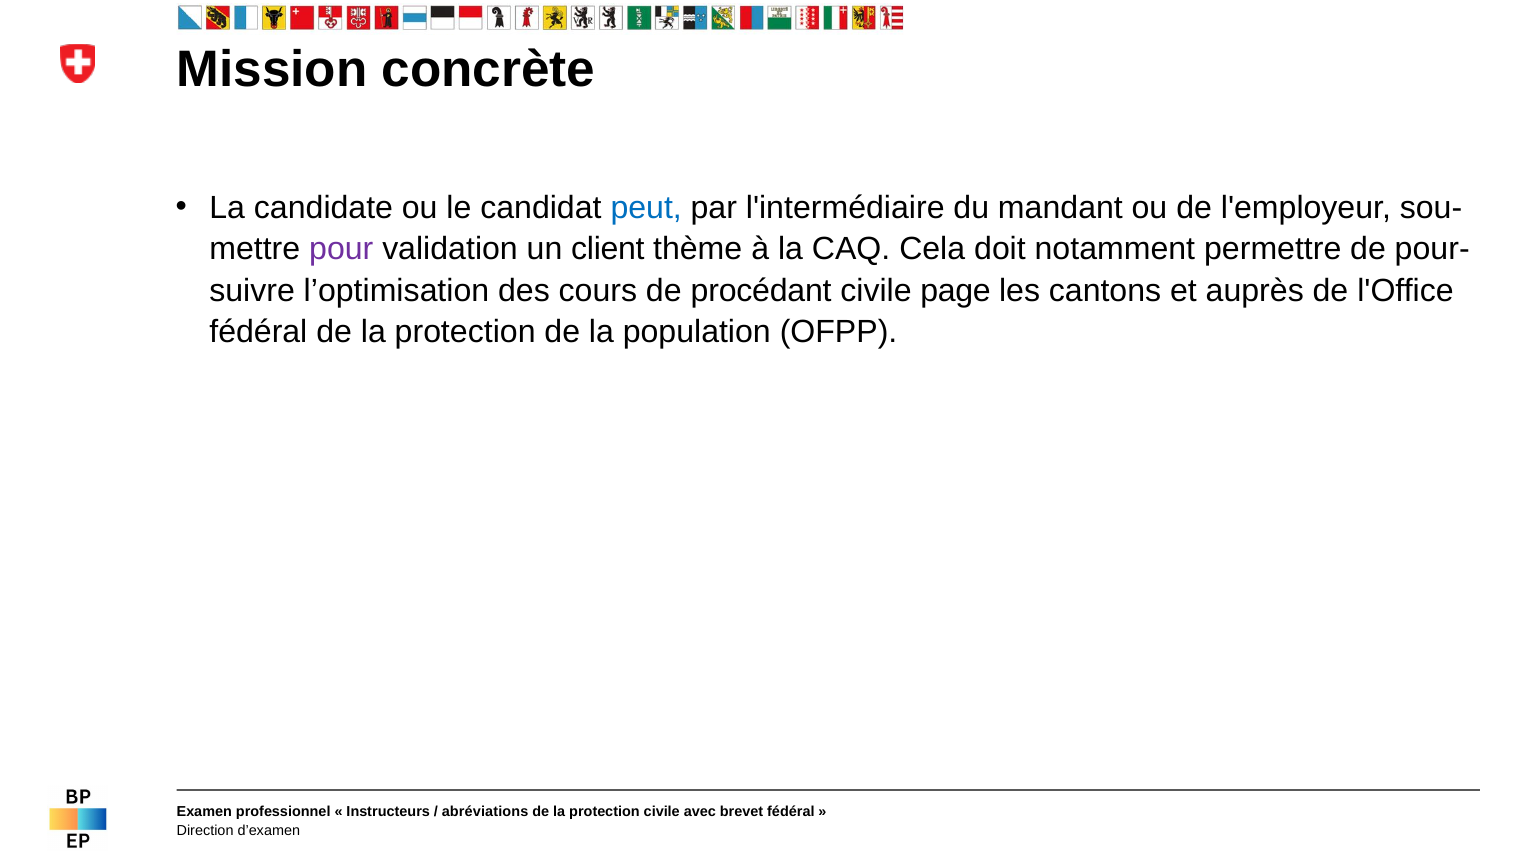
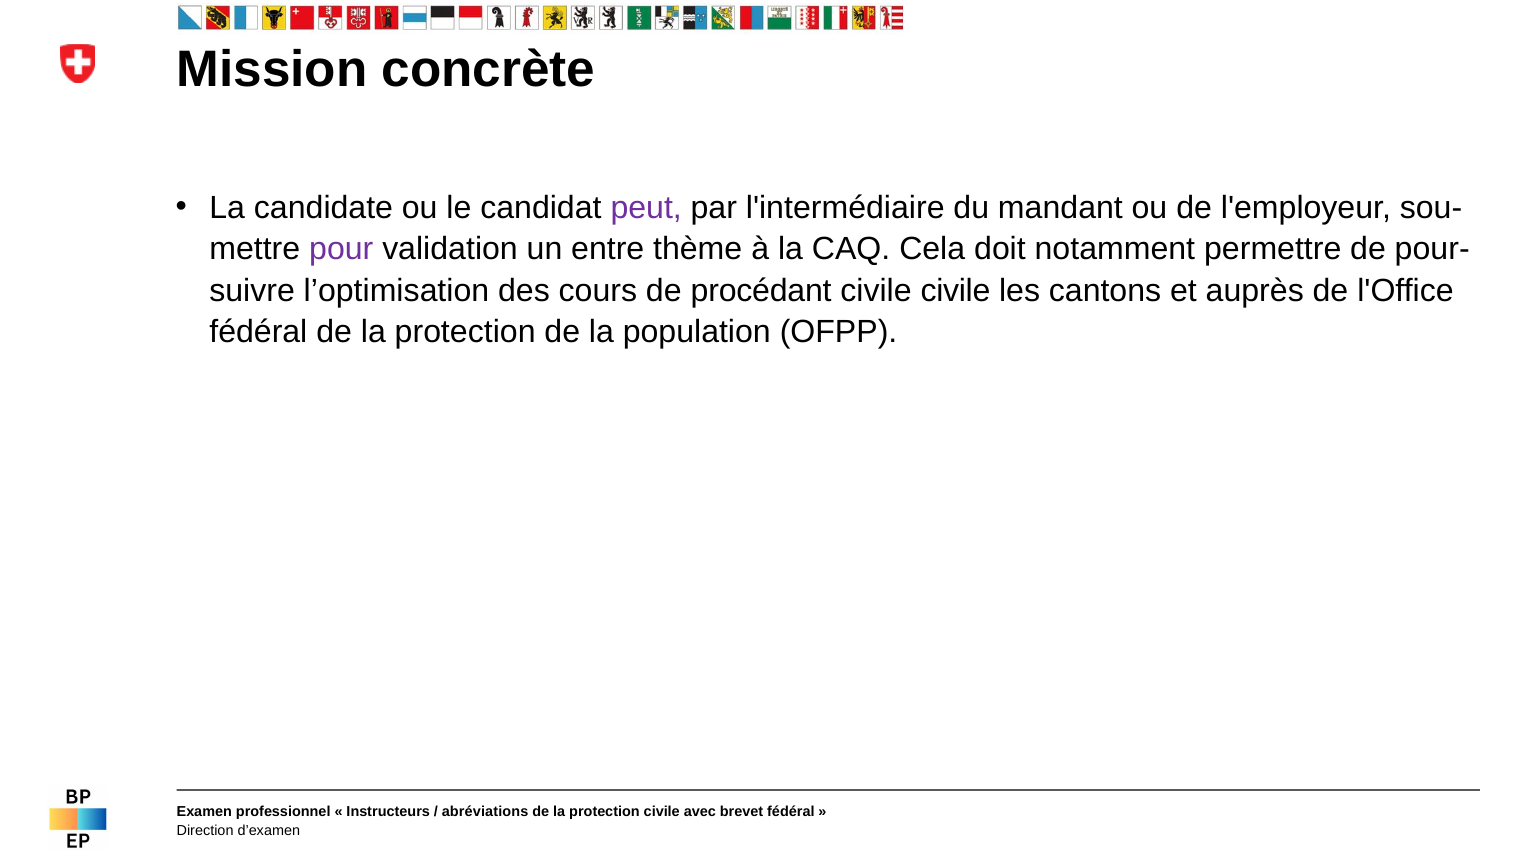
peut colour: blue -> purple
client: client -> entre
civile page: page -> civile
